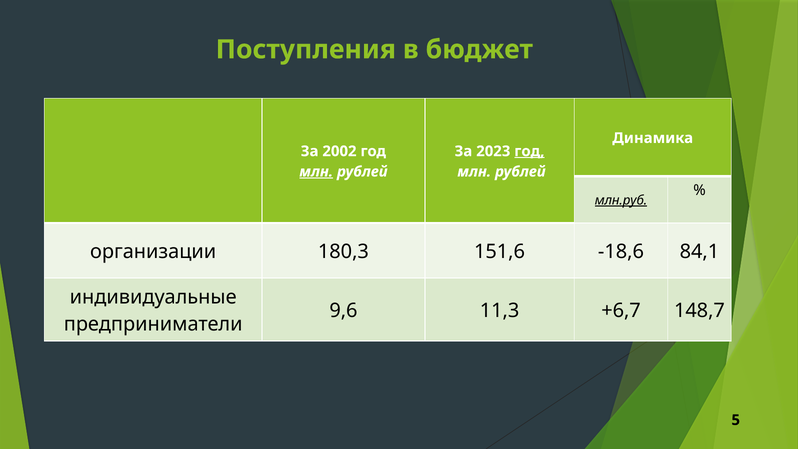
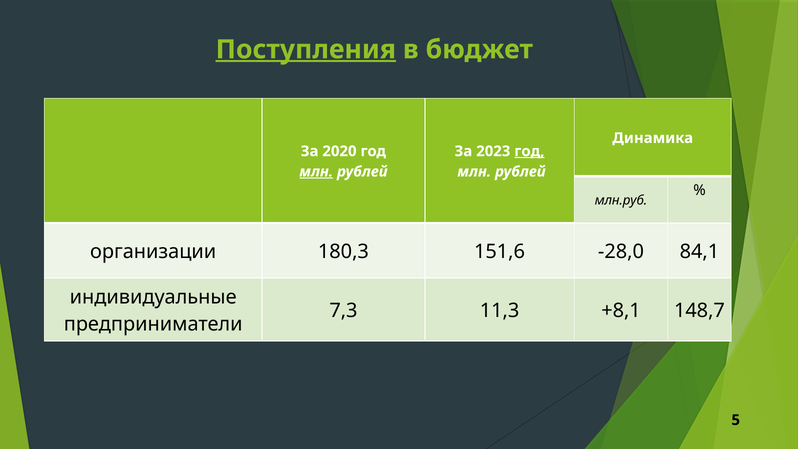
Поступления underline: none -> present
2002: 2002 -> 2020
млн.руб underline: present -> none
-18,6: -18,6 -> -28,0
9,6: 9,6 -> 7,3
+6,7: +6,7 -> +8,1
